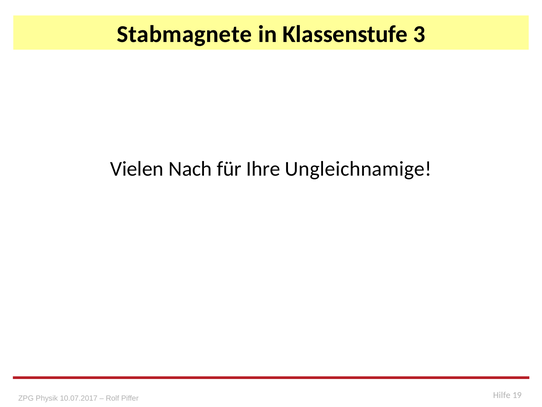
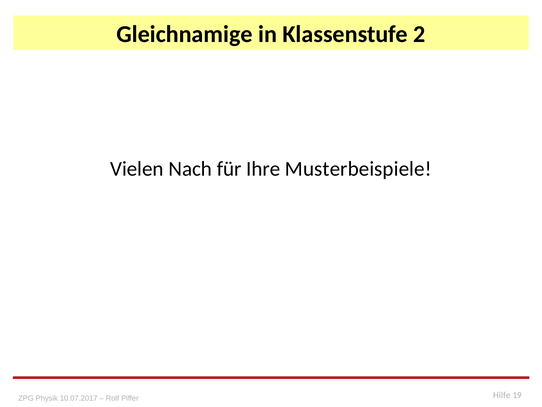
Stabmagnete: Stabmagnete -> Gleichnamige
3: 3 -> 2
Ungleichnamige: Ungleichnamige -> Musterbeispiele
